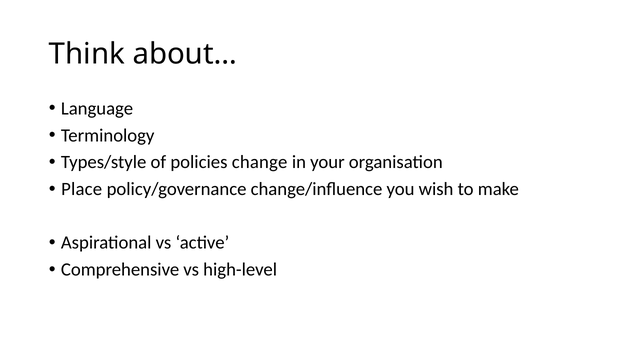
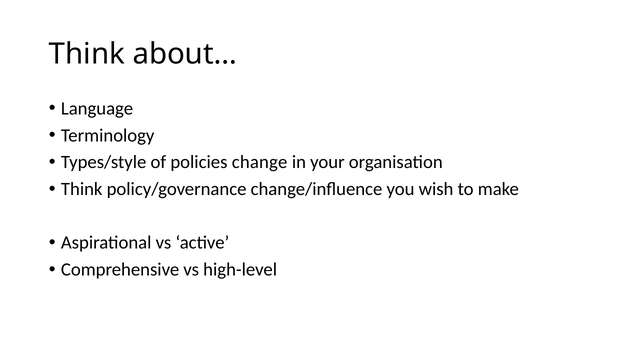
Place at (82, 189): Place -> Think
